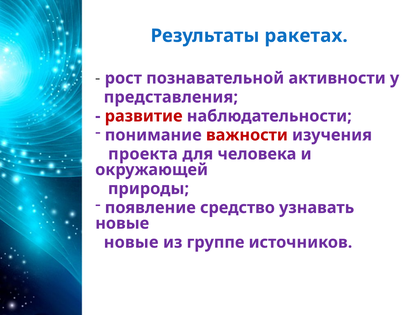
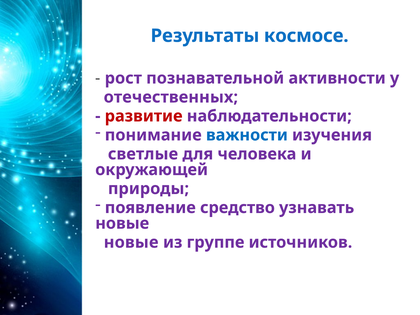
ракетах: ракетах -> космосе
представления: представления -> отечественных
важности colour: red -> blue
проекта: проекта -> светлые
